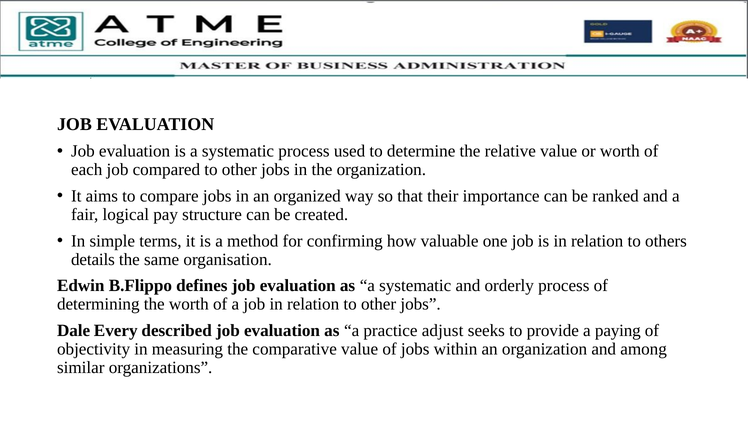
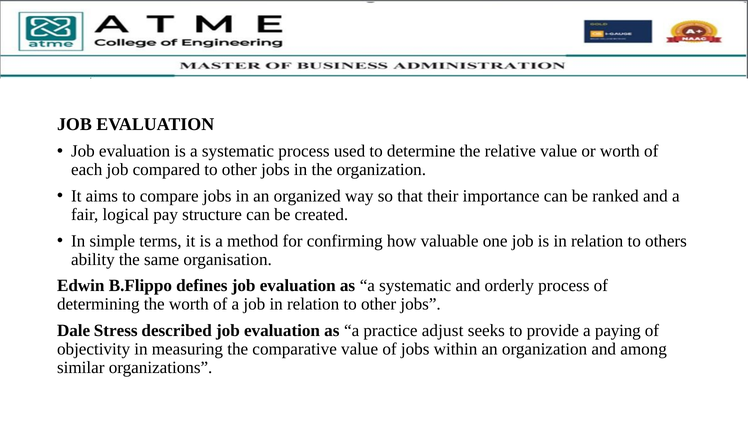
details: details -> ability
Every: Every -> Stress
